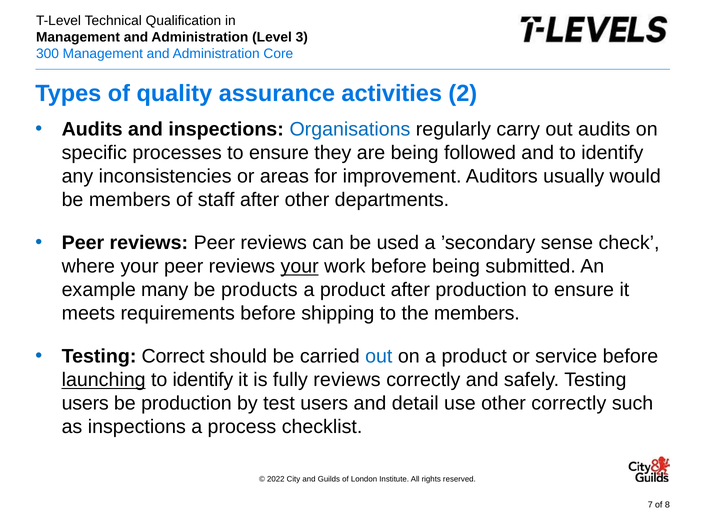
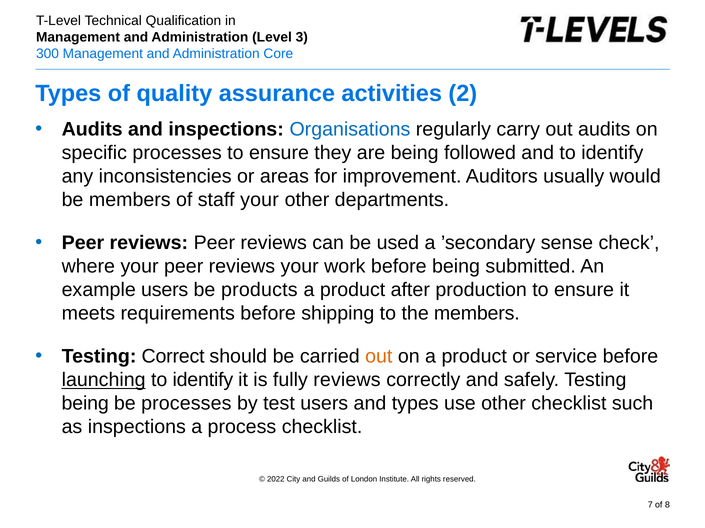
staff after: after -> your
your at (300, 267) underline: present -> none
example many: many -> users
out at (379, 357) colour: blue -> orange
users at (85, 404): users -> being
be production: production -> processes
and detail: detail -> types
other correctly: correctly -> checklist
